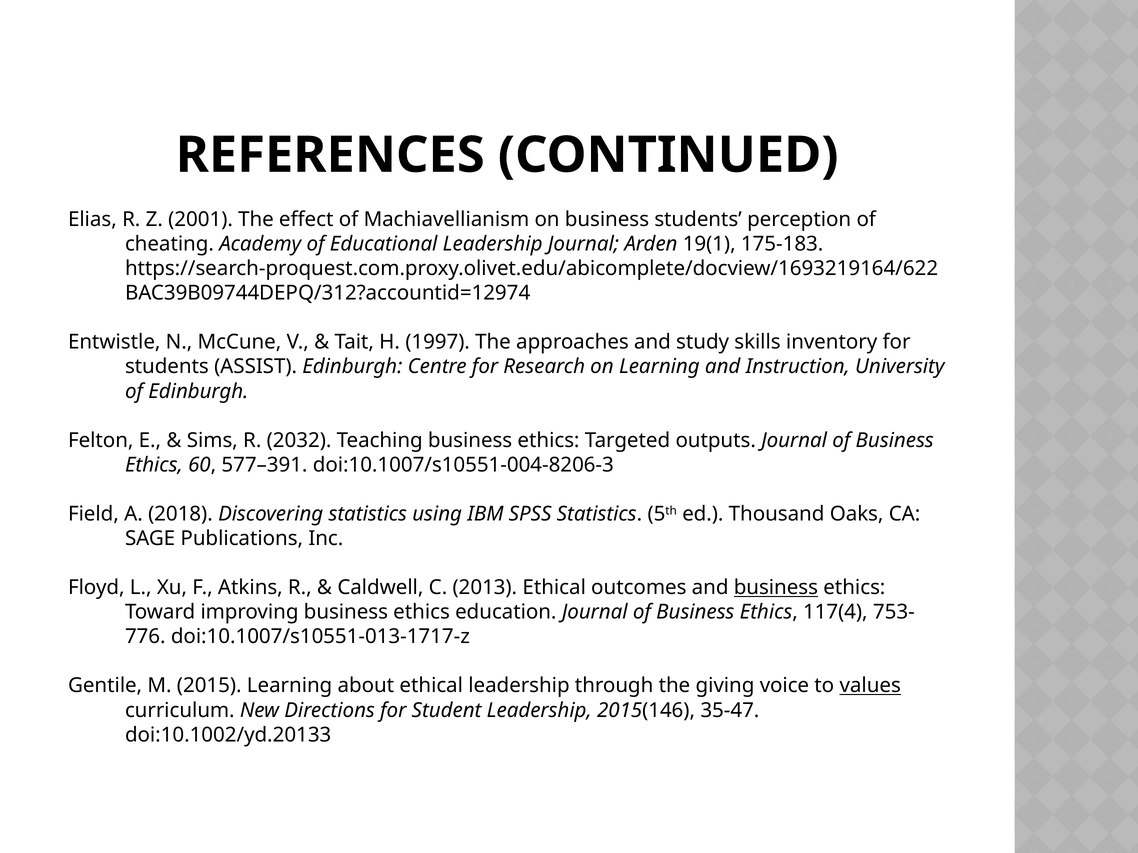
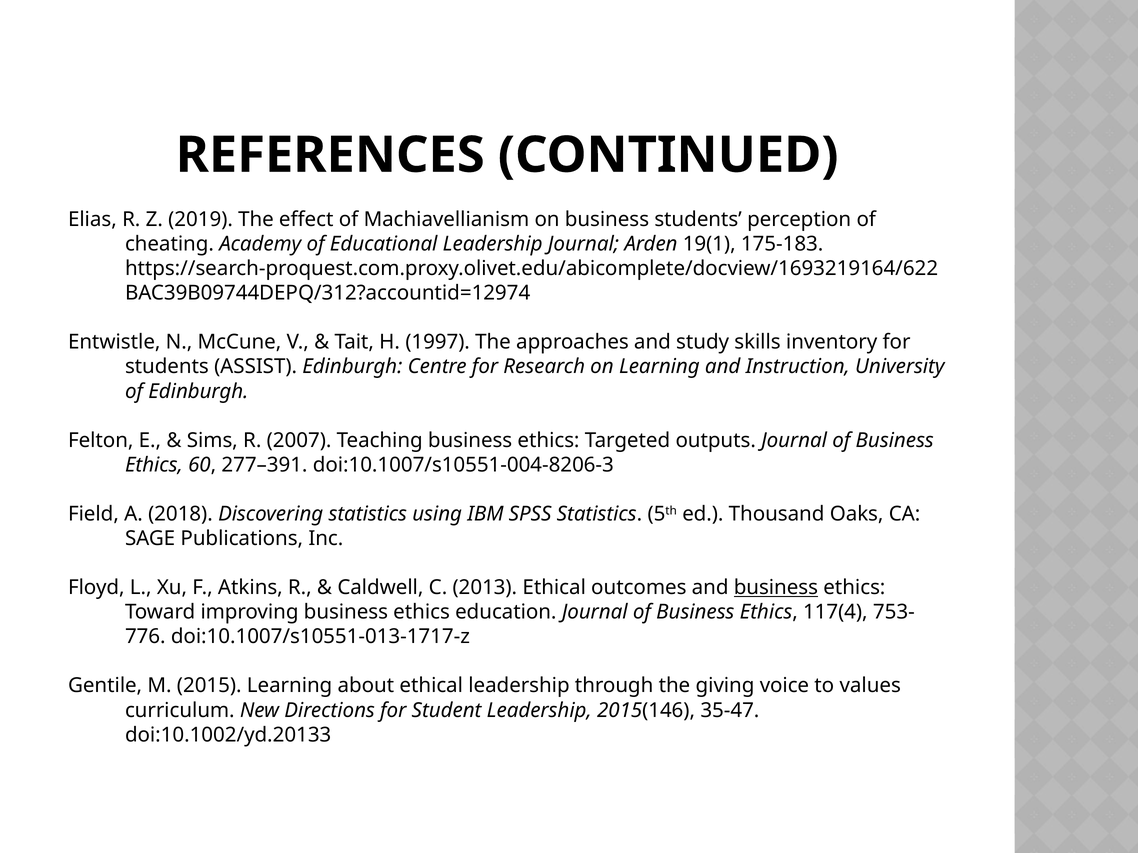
2001: 2001 -> 2019
2032: 2032 -> 2007
577–391: 577–391 -> 277–391
values underline: present -> none
